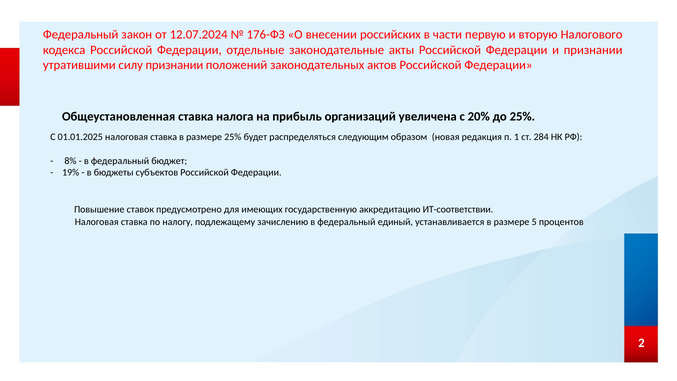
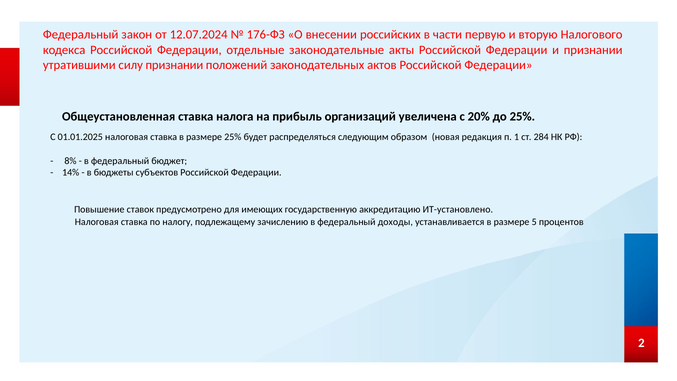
19%: 19% -> 14%
ИТ-соответствии: ИТ-соответствии -> ИТ-установлено
единый: единый -> доходы
